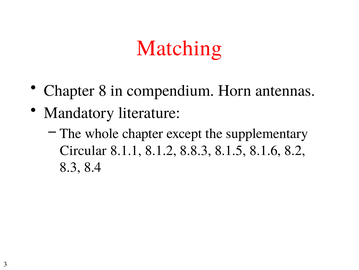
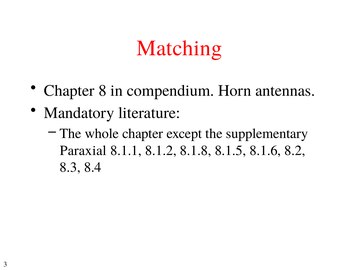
Circular: Circular -> Paraxial
8.8.3: 8.8.3 -> 8.1.8
